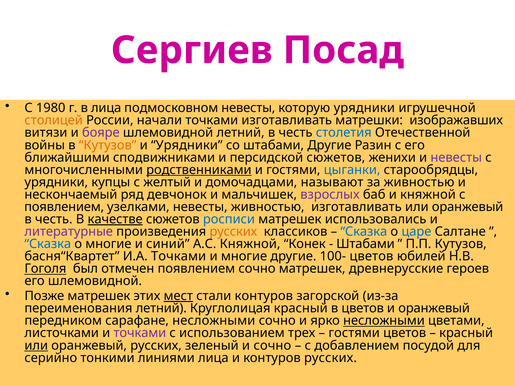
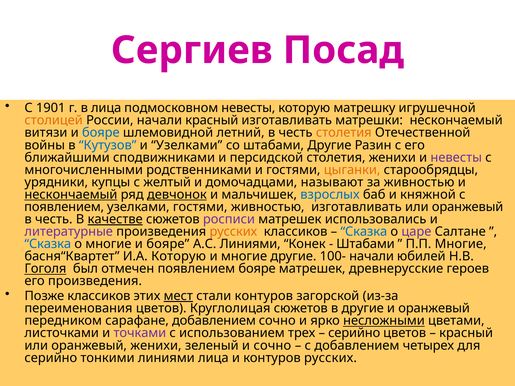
1980: 1980 -> 1901
которую урядники: урядники -> матрешку
начали точками: точками -> красный
матрешки изображавших: изображавших -> нескончаемый
бояре at (101, 133) colour: purple -> blue
столетия at (344, 133) colour: blue -> orange
Кутузов at (108, 145) colour: orange -> blue
и Урядники: Урядники -> Узелками
персидской сюжетов: сюжетов -> столетия
родственниками underline: present -> none
цыганки colour: blue -> orange
нескончаемый at (71, 195) underline: none -> present
девчонок underline: none -> present
взрослых colour: purple -> blue
узелками невесты: невесты -> гостями
росписи colour: blue -> purple
царе colour: blue -> purple
синий at (168, 244): синий -> бояре
А.С Княжной: Княжной -> Линиями
П.П Кутузов: Кутузов -> Многие
И.А Точками: Точками -> Которую
100- цветов: цветов -> начали
появлением сочно: сочно -> бояре
его шлемовидной: шлемовидной -> произведения
Позже матрешек: матрешек -> классиков
переименования летний: летний -> цветов
Круглолицая красный: красный -> сюжетов
в цветов: цветов -> другие
сарафане несложными: несложными -> добавлением
гостями at (354, 333): гостями -> серийно
или at (36, 346) underline: present -> none
оранжевый русских: русских -> женихи
посудой: посудой -> четырех
